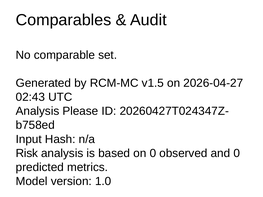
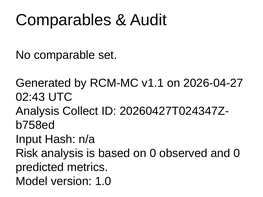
v1.5: v1.5 -> v1.1
Please: Please -> Collect
